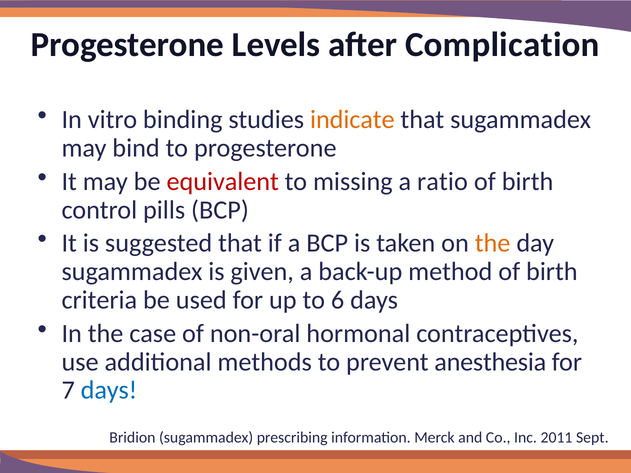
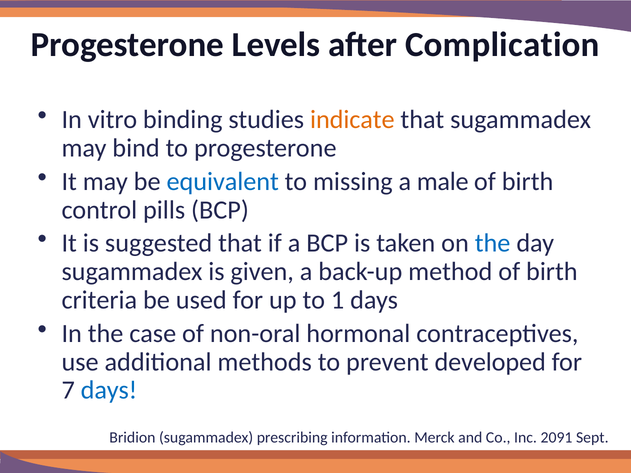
equivalent colour: red -> blue
ratio: ratio -> male
the at (493, 243) colour: orange -> blue
6: 6 -> 1
anesthesia: anesthesia -> developed
2011: 2011 -> 2091
